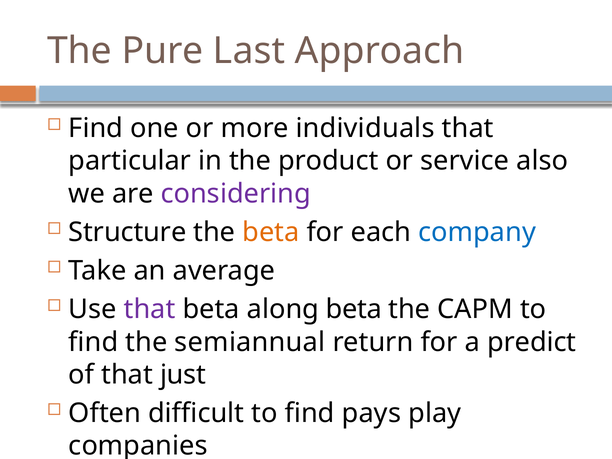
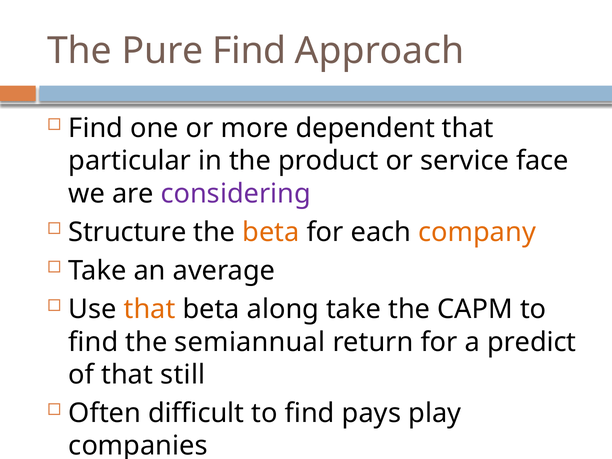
Pure Last: Last -> Find
individuals: individuals -> dependent
also: also -> face
company colour: blue -> orange
that at (150, 309) colour: purple -> orange
along beta: beta -> take
just: just -> still
